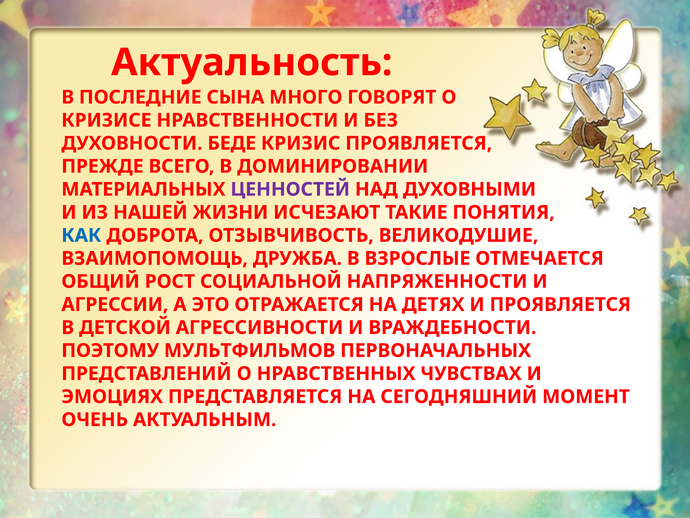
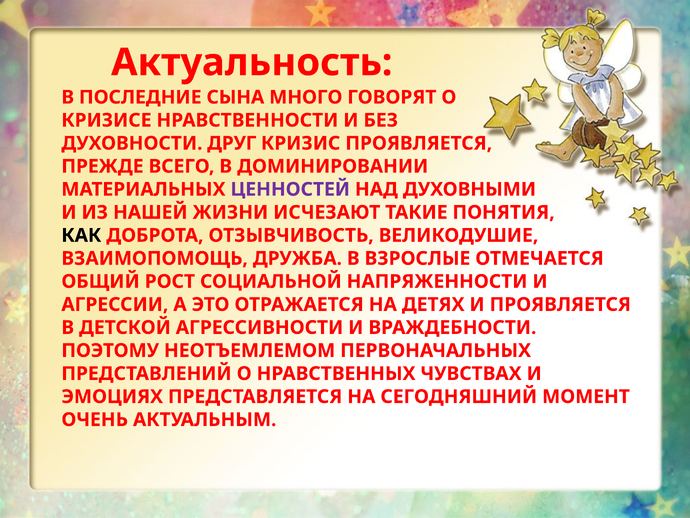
БЕДЕ: БЕДЕ -> ДРУГ
КАК colour: blue -> black
МУЛЬТФИЛЬМОВ: МУЛЬТФИЛЬМОВ -> НЕОТЪЕМЛЕМОМ
